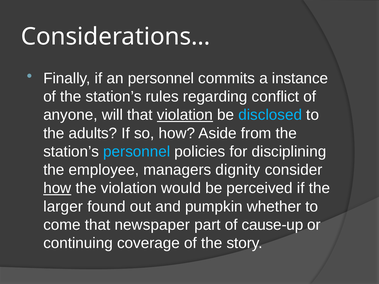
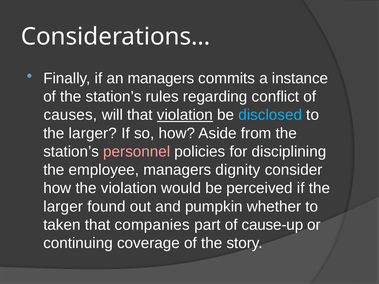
an personnel: personnel -> managers
anyone: anyone -> causes
adults at (93, 133): adults -> larger
personnel at (137, 152) colour: light blue -> pink
how at (57, 188) underline: present -> none
come: come -> taken
newspaper: newspaper -> companies
